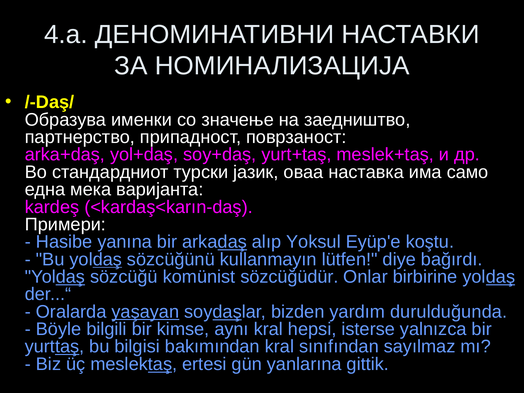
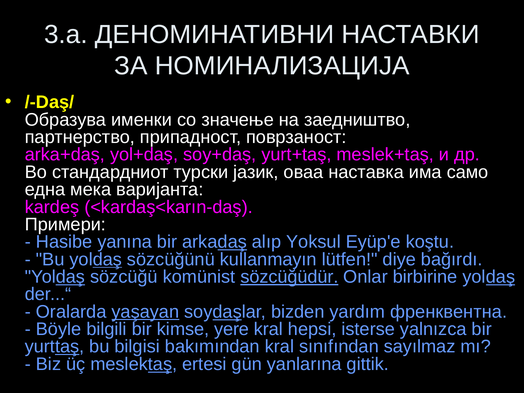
4.a: 4.a -> 3.a
sözcüğüdür underline: none -> present
durulduğunda: durulduğunda -> френквентна
aynı: aynı -> yere
